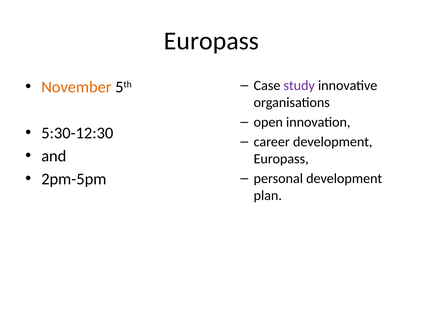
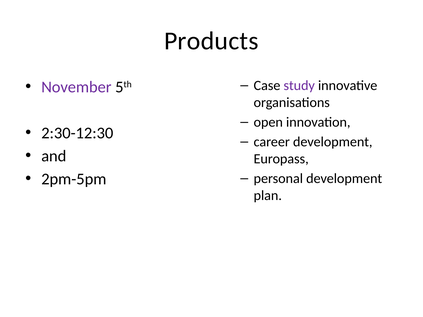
Europass at (211, 41): Europass -> Products
November colour: orange -> purple
5:30-12:30: 5:30-12:30 -> 2:30-12:30
